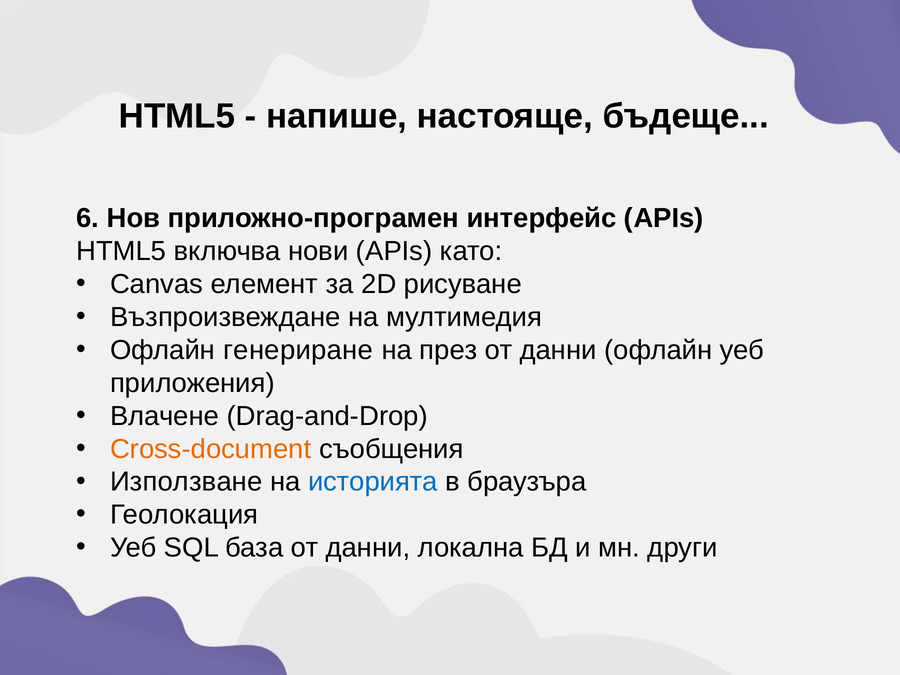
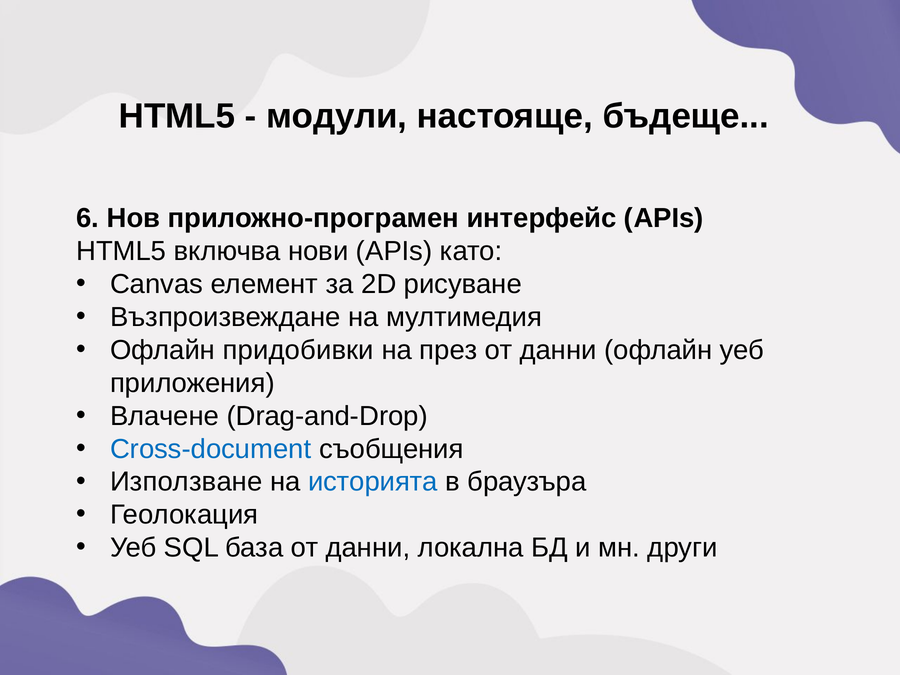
напише: напише -> модули
генериране: генериране -> придобивки
Cross-document colour: orange -> blue
